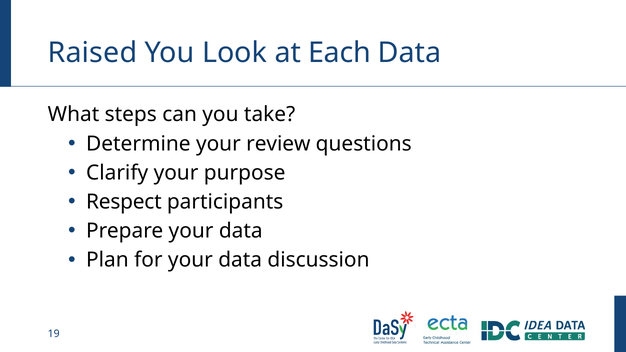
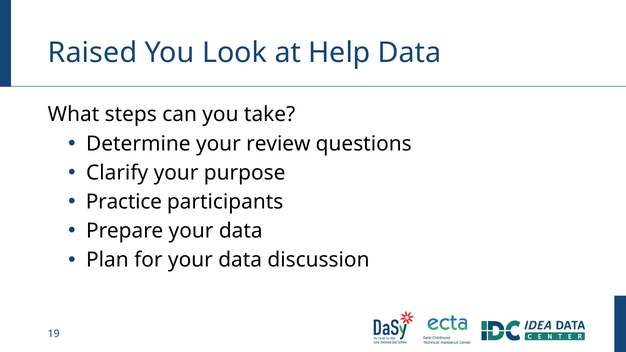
Each: Each -> Help
Respect: Respect -> Practice
